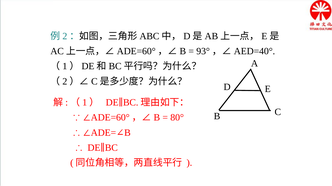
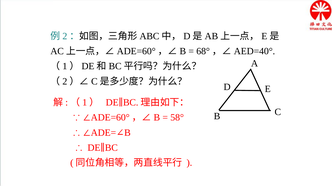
93°: 93° -> 68°
80°: 80° -> 58°
